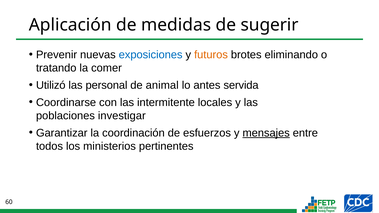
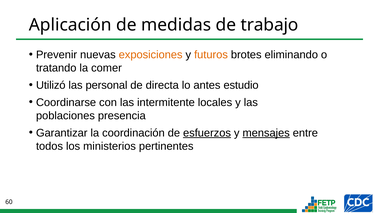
sugerir: sugerir -> trabajo
exposiciones colour: blue -> orange
animal: animal -> directa
servida: servida -> estudio
investigar: investigar -> presencia
esfuerzos underline: none -> present
